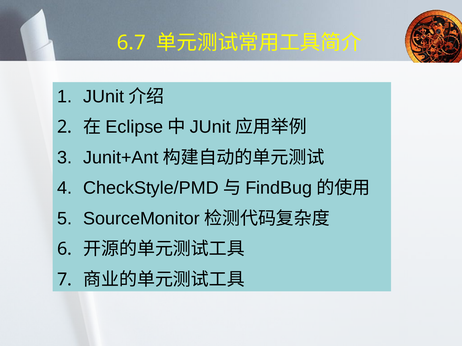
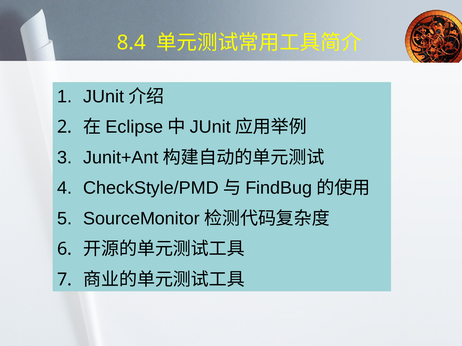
6.7: 6.7 -> 8.4
